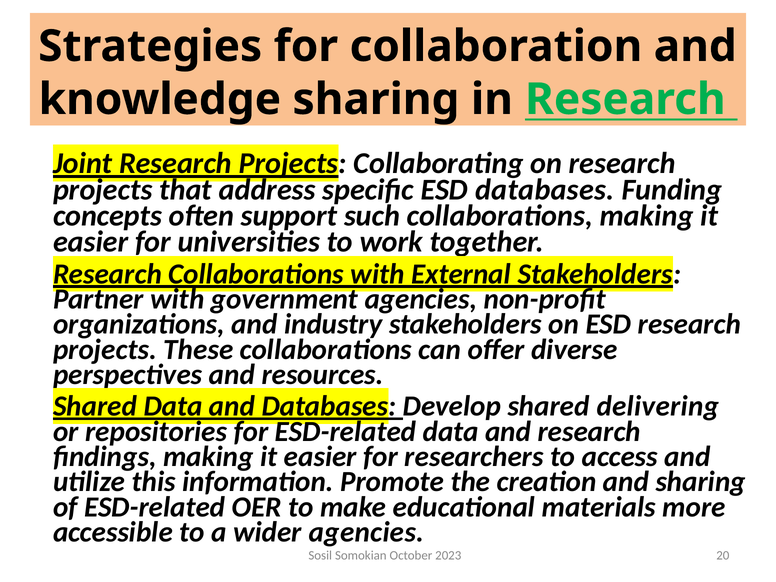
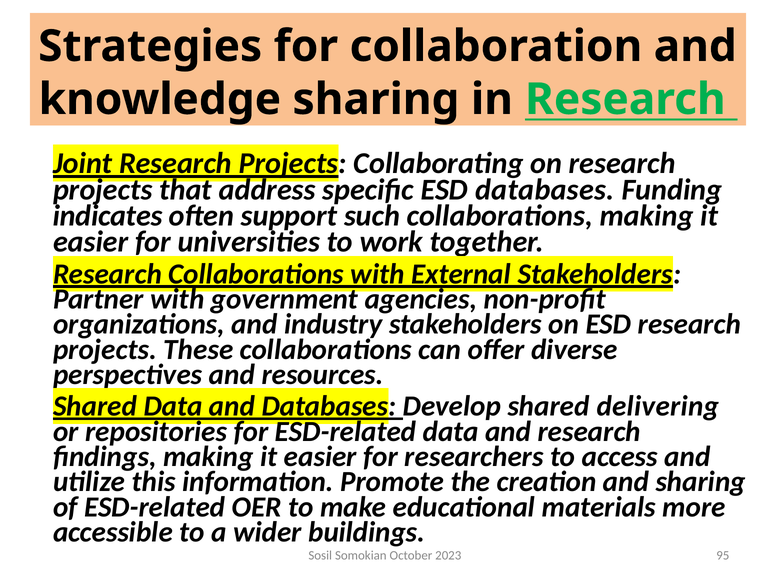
concepts: concepts -> indicates
wider agencies: agencies -> buildings
20: 20 -> 95
